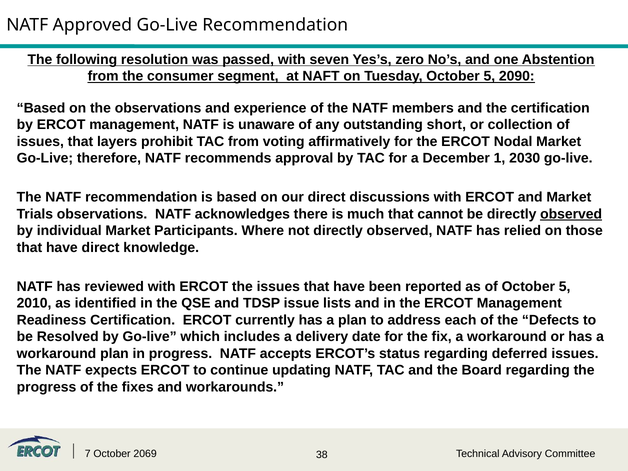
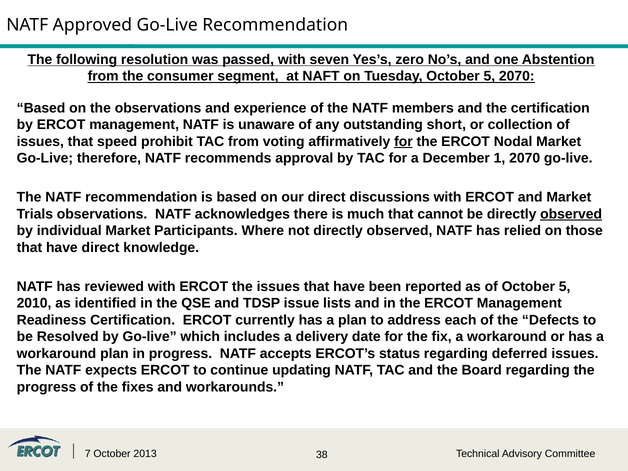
5 2090: 2090 -> 2070
layers: layers -> speed
for at (403, 142) underline: none -> present
1 2030: 2030 -> 2070
2069: 2069 -> 2013
